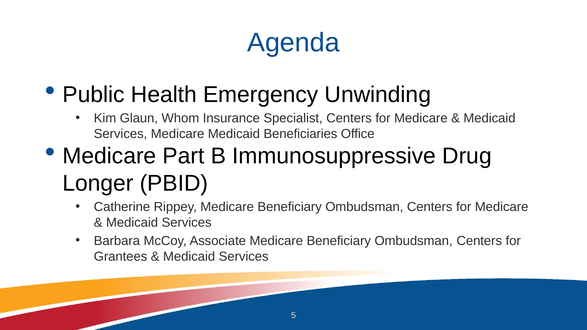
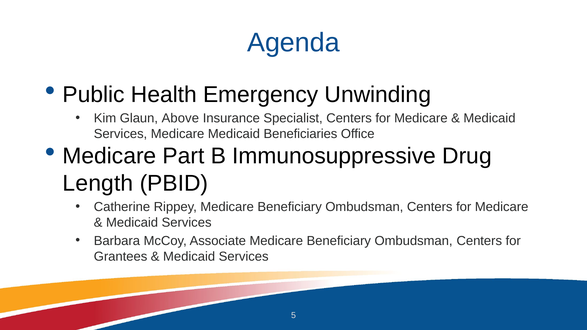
Whom: Whom -> Above
Longer: Longer -> Length
